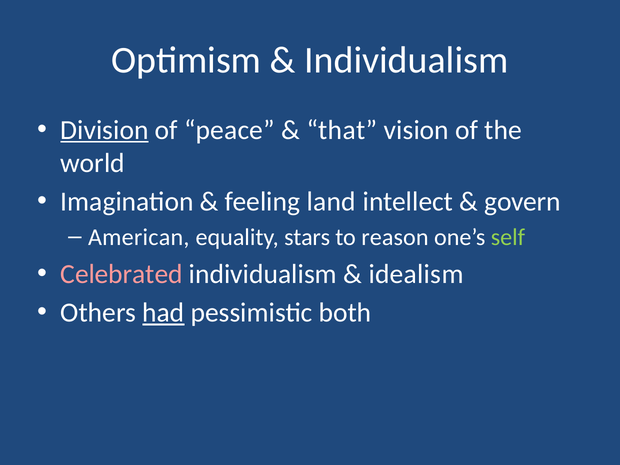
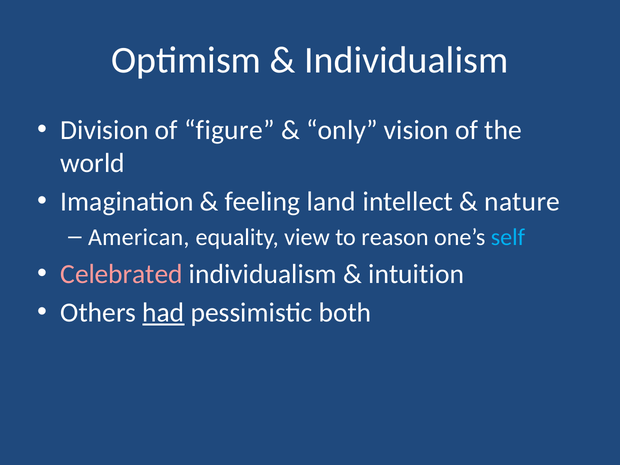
Division underline: present -> none
peace: peace -> figure
that: that -> only
govern: govern -> nature
stars: stars -> view
self colour: light green -> light blue
idealism: idealism -> intuition
